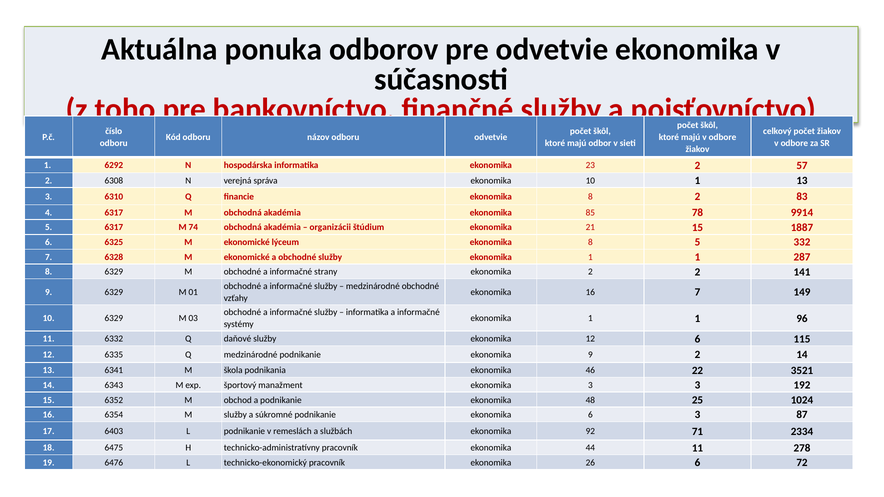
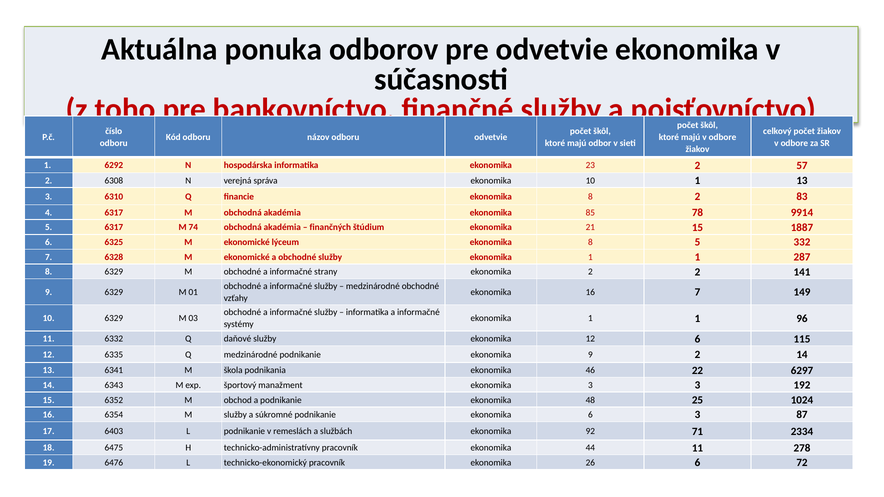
organizácii: organizácii -> finančných
3521: 3521 -> 6297
